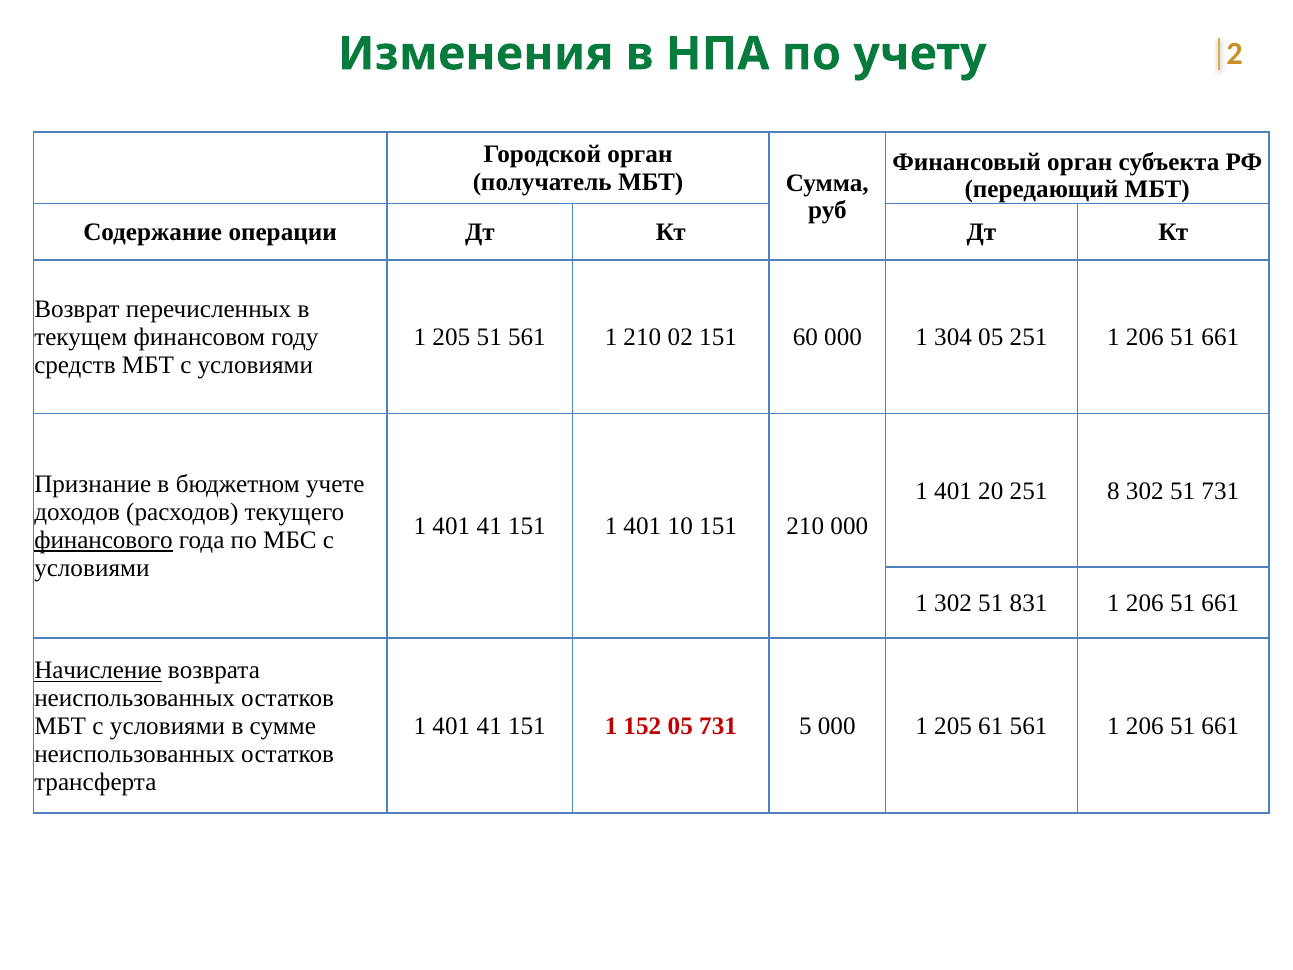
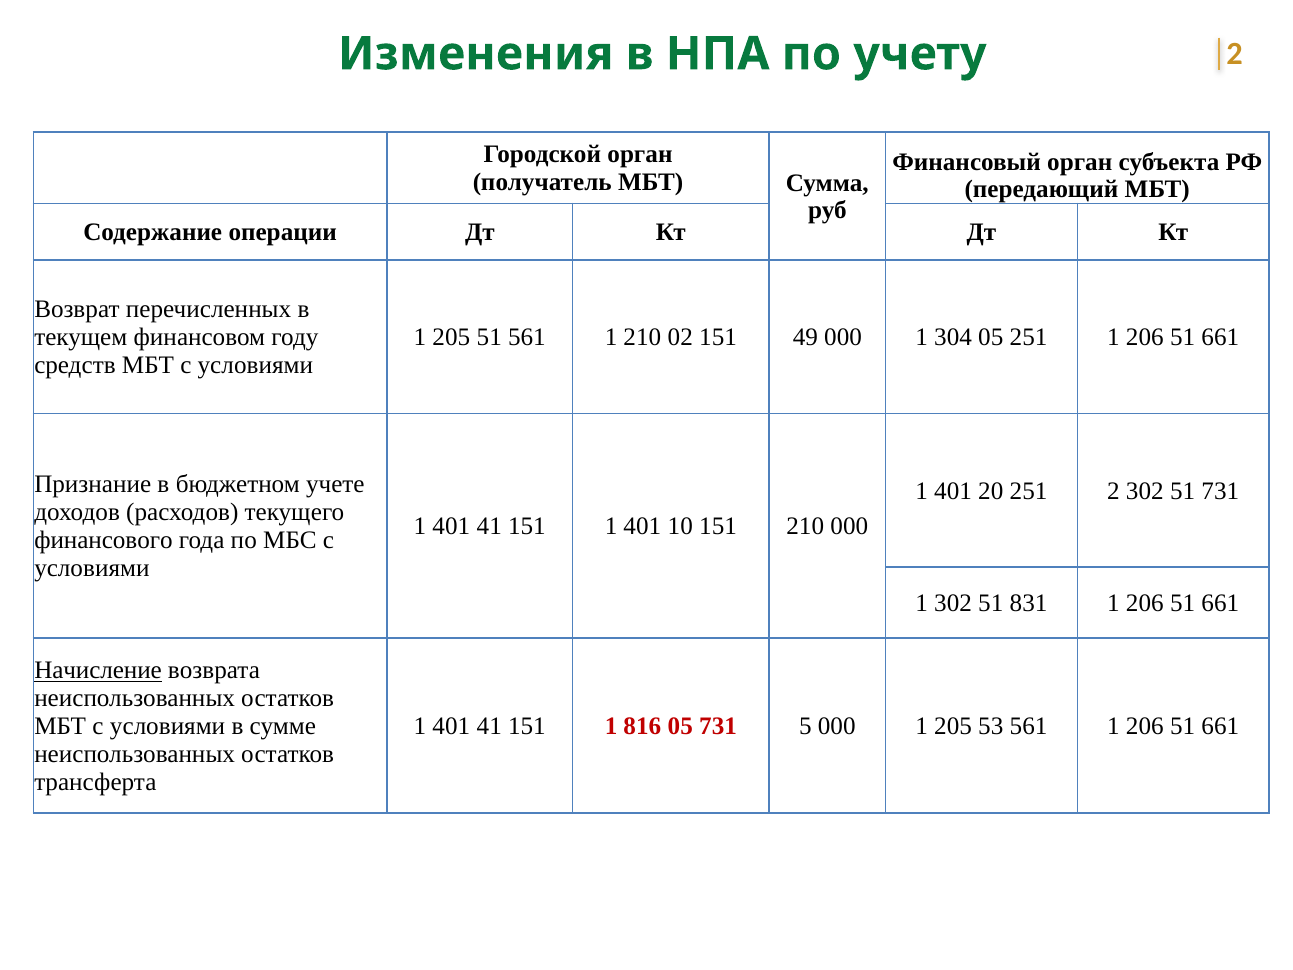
60: 60 -> 49
251 8: 8 -> 2
финансового underline: present -> none
152: 152 -> 816
61: 61 -> 53
